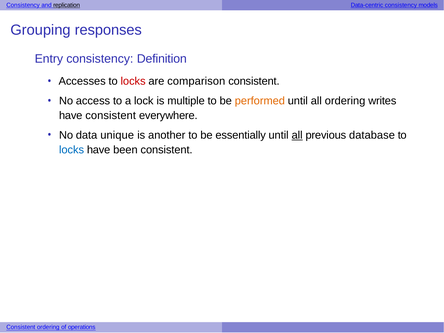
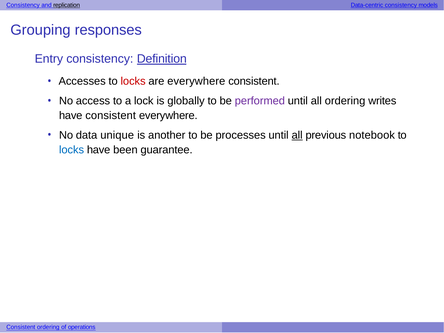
Definition underline: none -> present
are comparison: comparison -> everywhere
multiple: multiple -> globally
performed colour: orange -> purple
essentially: essentially -> processes
database: database -> notebook
been consistent: consistent -> guarantee
